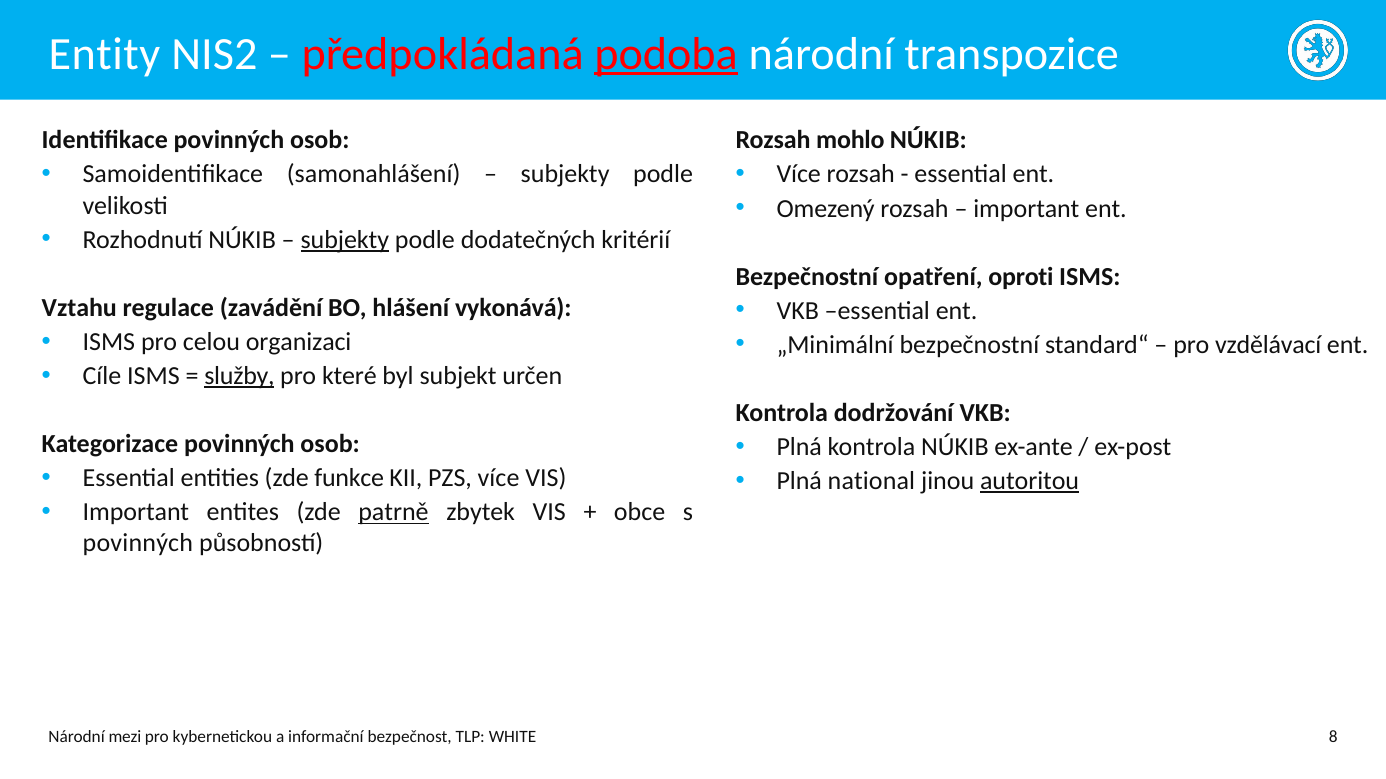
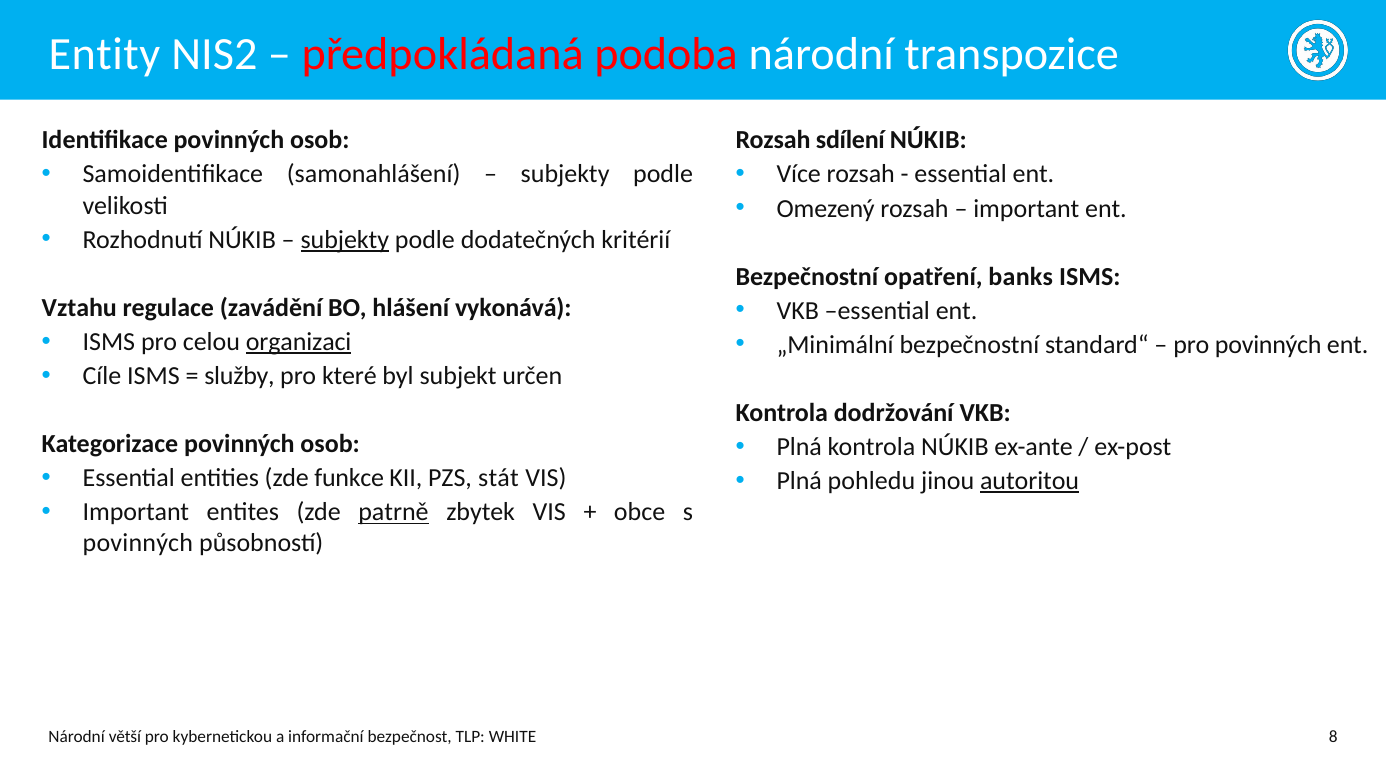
podoba underline: present -> none
mohlo: mohlo -> sdílení
oproti: oproti -> banks
organizaci underline: none -> present
pro vzdělávací: vzdělávací -> povinných
služby underline: present -> none
PZS více: více -> stát
national: national -> pohledu
mezi: mezi -> větší
